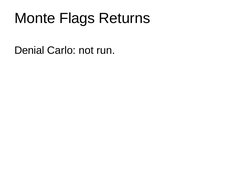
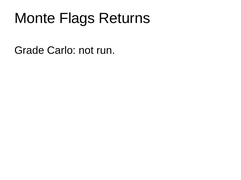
Denial: Denial -> Grade
